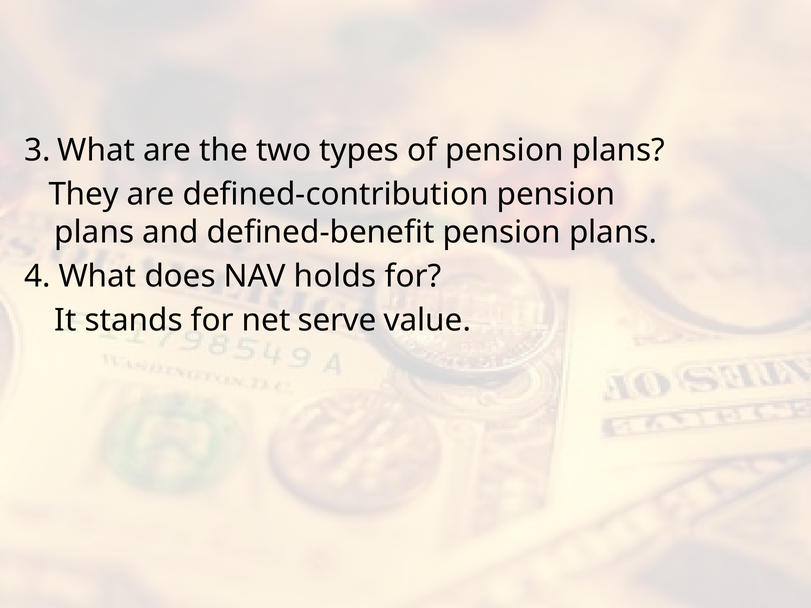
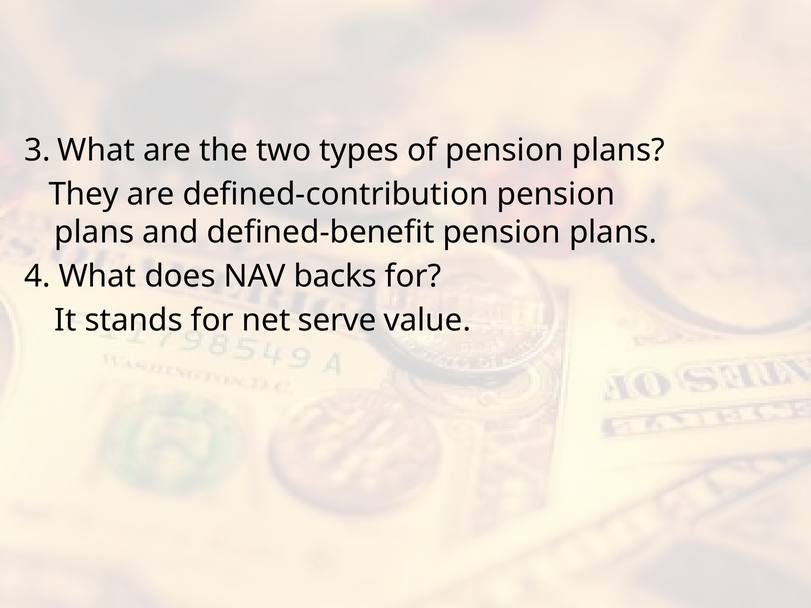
holds: holds -> backs
